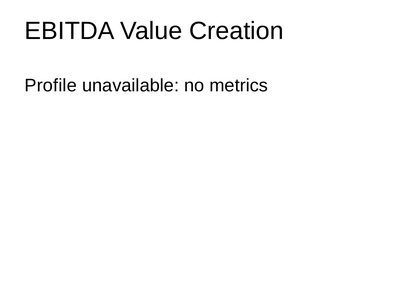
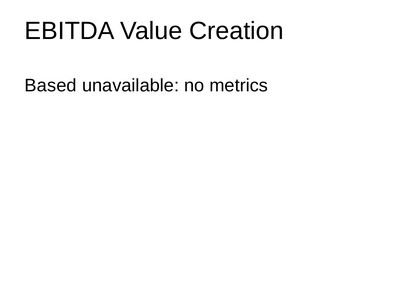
Profile: Profile -> Based
